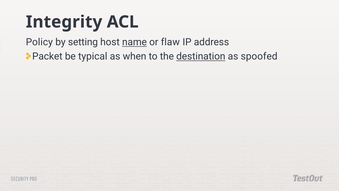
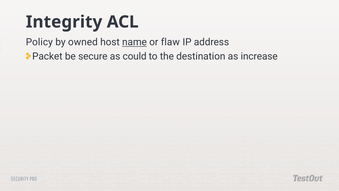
setting: setting -> owned
typical: typical -> secure
when: when -> could
destination underline: present -> none
spoofed: spoofed -> increase
